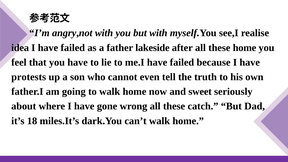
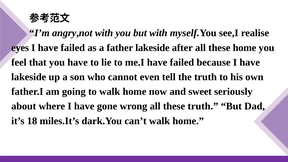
idea: idea -> eyes
protests at (29, 77): protests -> lakeside
these catch: catch -> truth
